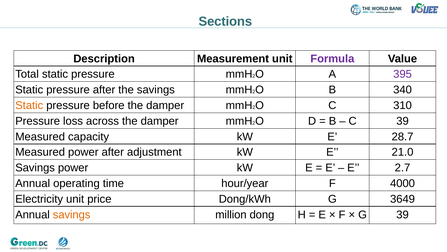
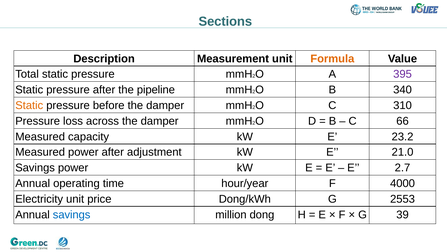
Formula colour: purple -> orange
the savings: savings -> pipeline
C 39: 39 -> 66
28.7: 28.7 -> 23.2
3649: 3649 -> 2553
savings at (72, 214) colour: orange -> blue
